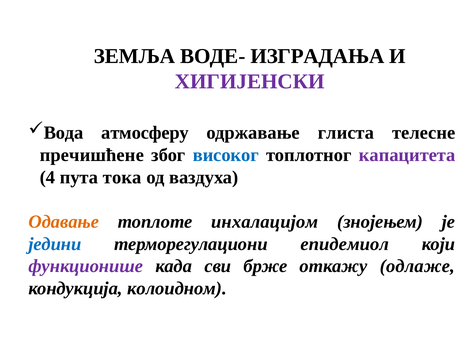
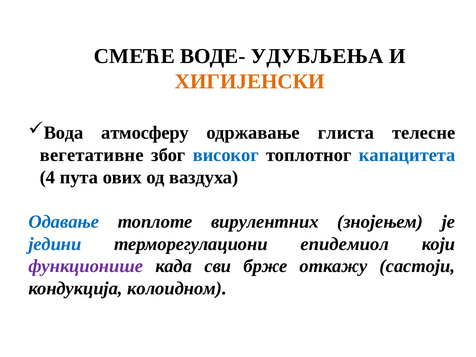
ЗЕМЉА: ЗЕМЉА -> СМЕЋЕ
ИЗГРАДАЊА: ИЗГРАДАЊА -> УДУБЉЕЊА
ХИГИЈЕНСКИ colour: purple -> orange
пречишћене: пречишћене -> вегетативне
капацитета colour: purple -> blue
тока: тока -> ових
Одавање colour: orange -> blue
инхалацијом: инхалацијом -> вирулентних
одлаже: одлаже -> састоји
